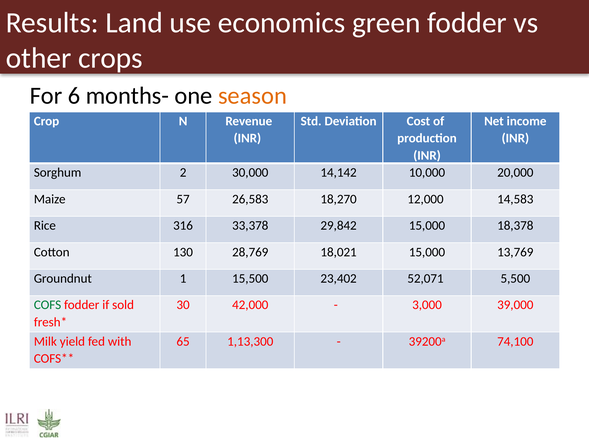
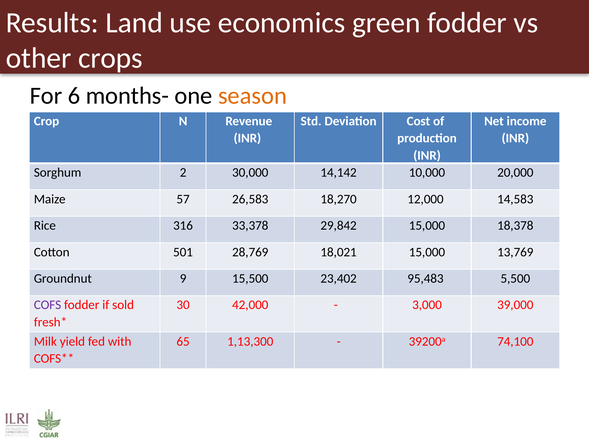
130: 130 -> 501
1: 1 -> 9
52,071: 52,071 -> 95,483
COFS colour: green -> purple
